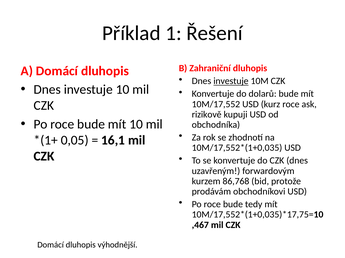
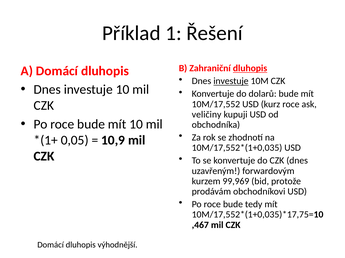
dluhopis at (250, 69) underline: none -> present
rizikově: rizikově -> veličiny
16,1: 16,1 -> 10,9
86,768: 86,768 -> 99,969
